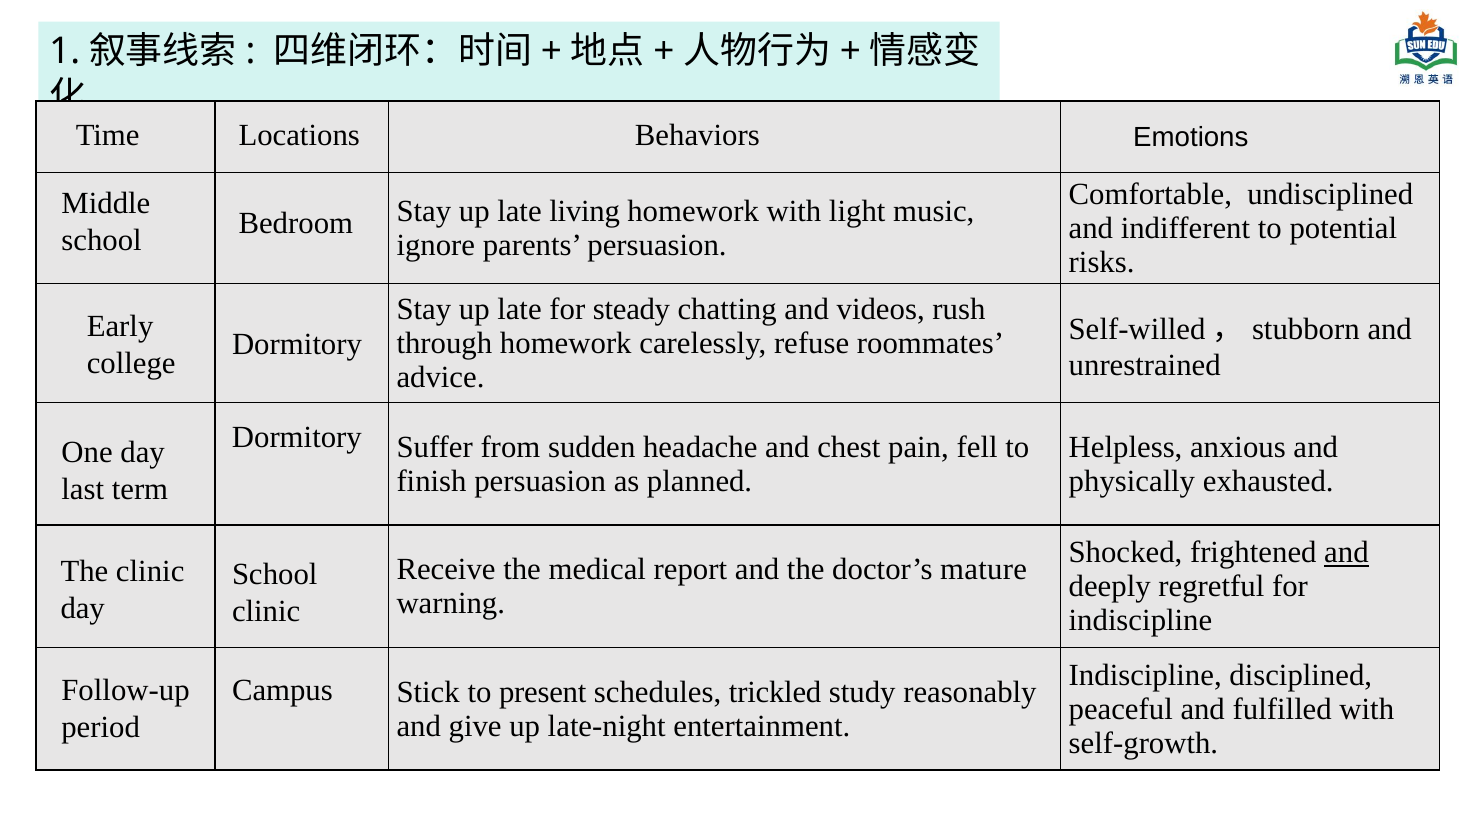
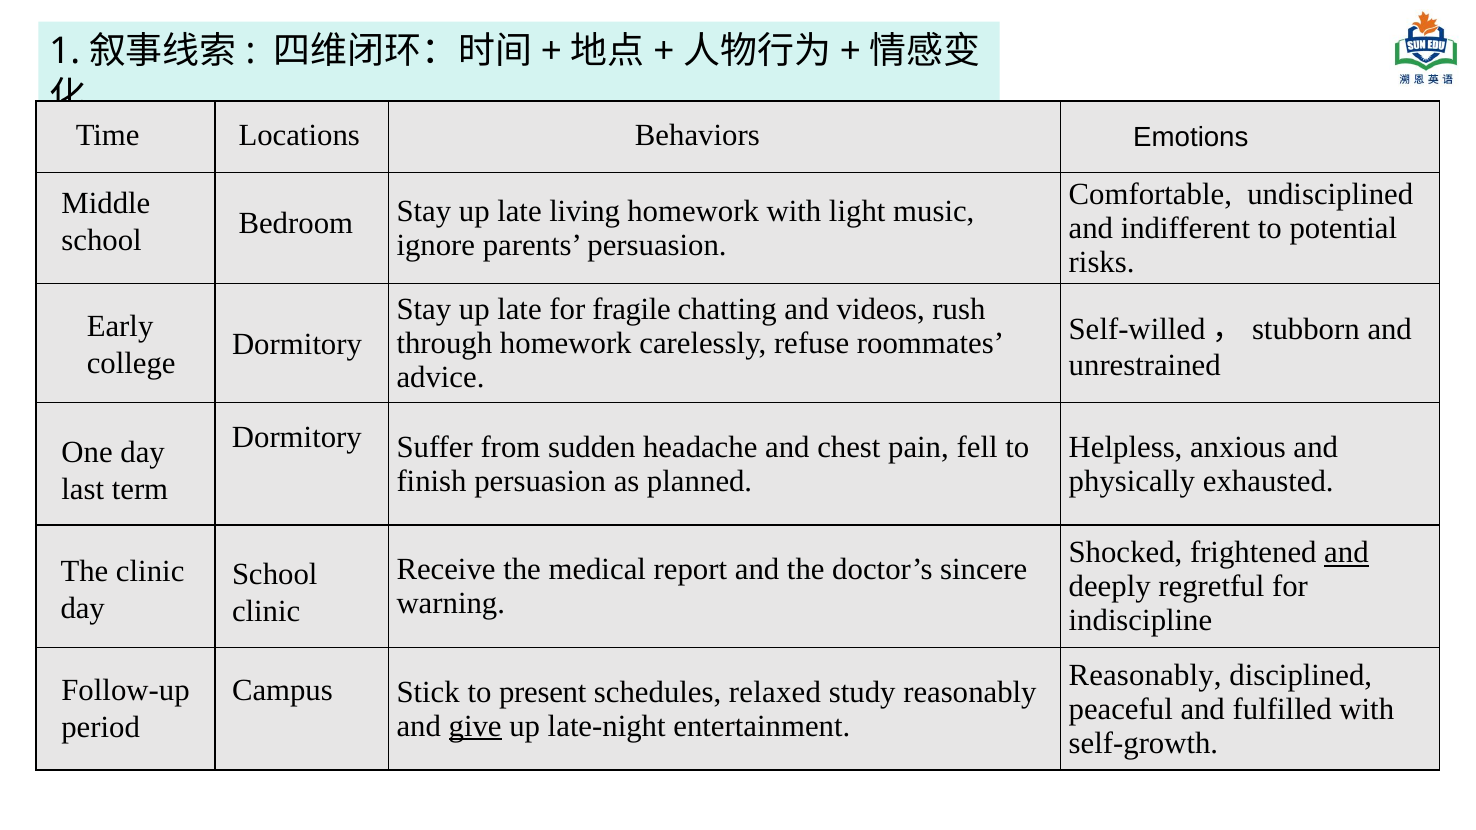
steady: steady -> fragile
mature: mature -> sincere
Indiscipline at (1145, 675): Indiscipline -> Reasonably
trickled: trickled -> relaxed
give underline: none -> present
